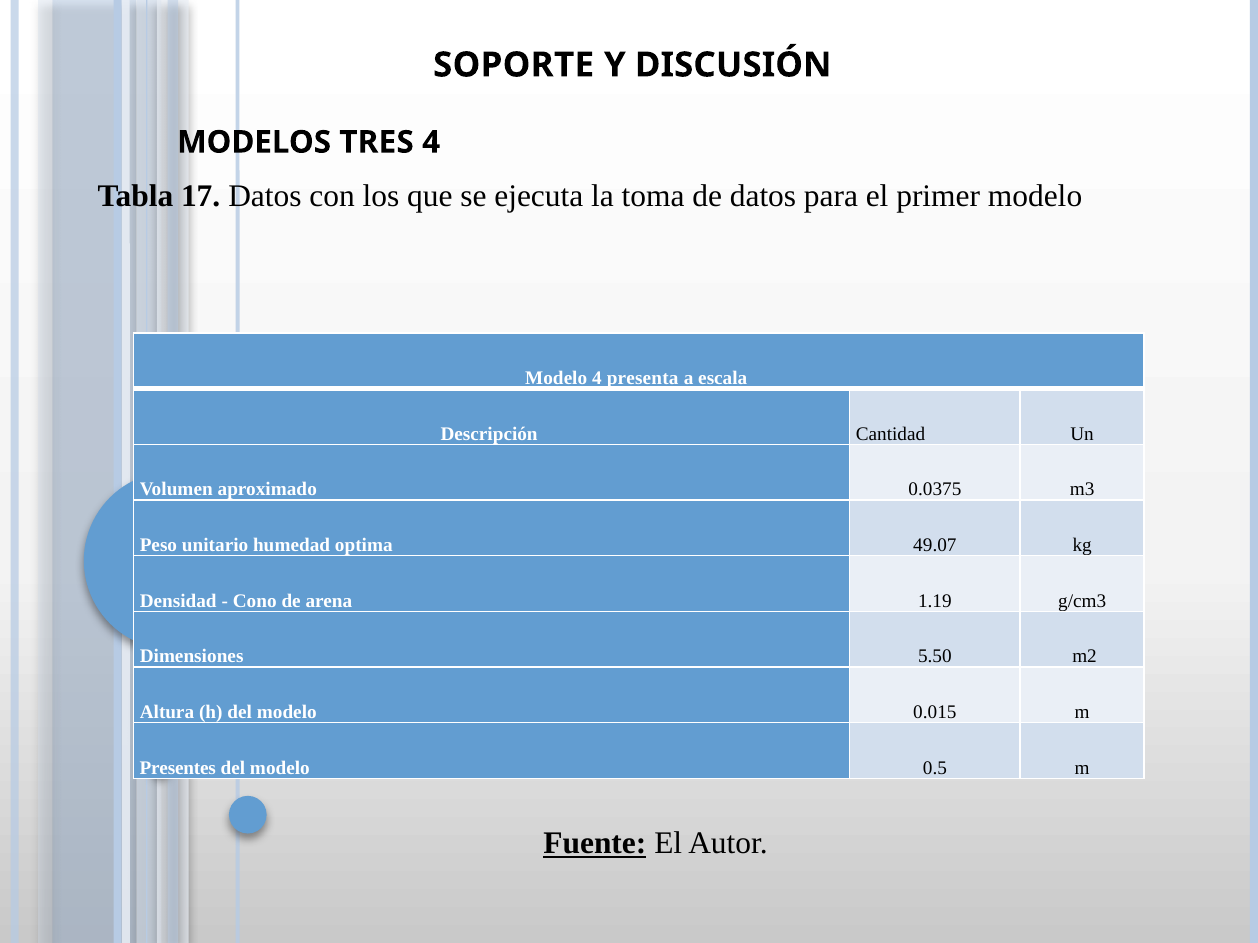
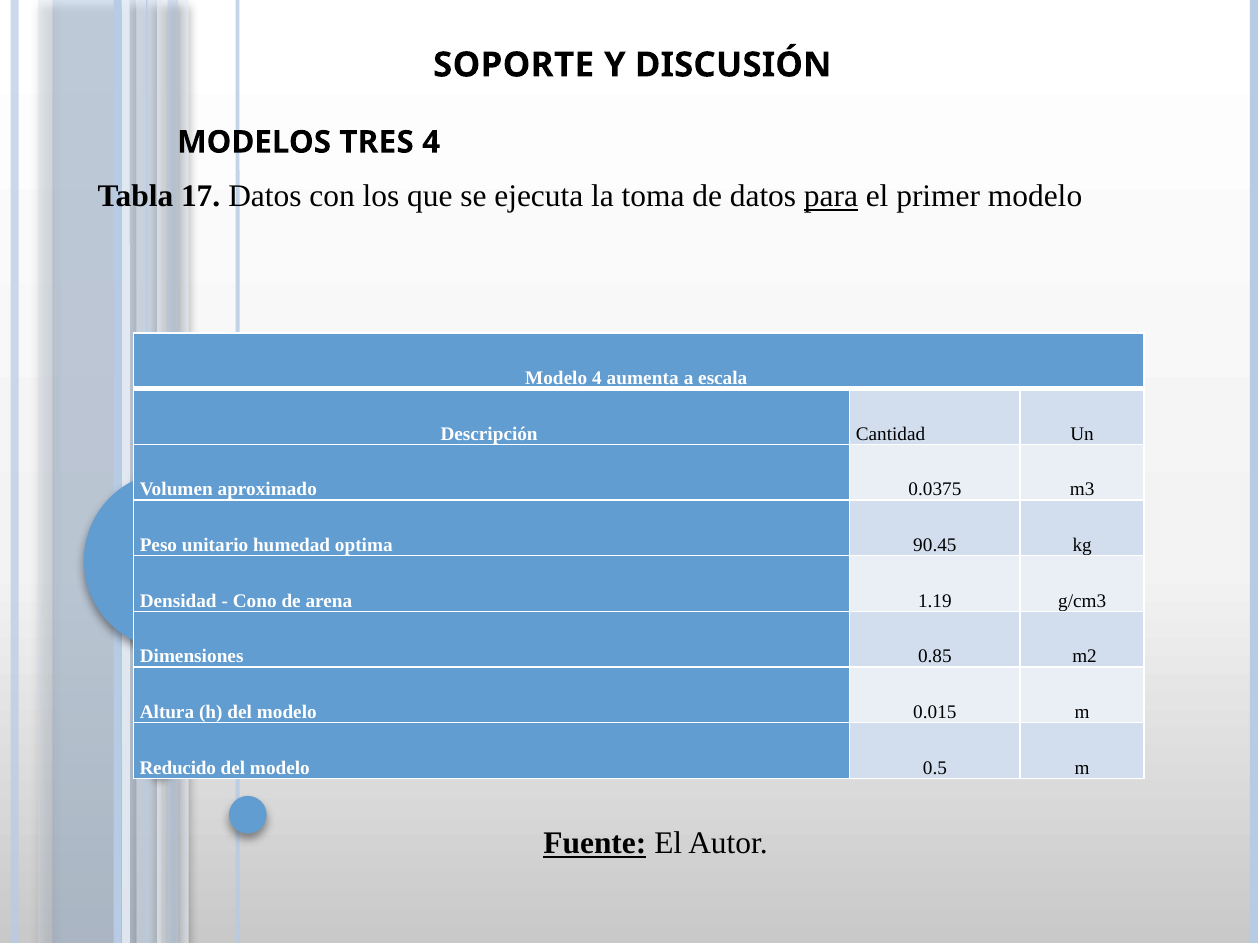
para underline: none -> present
presenta: presenta -> aumenta
49.07: 49.07 -> 90.45
5.50: 5.50 -> 0.85
Presentes: Presentes -> Reducido
